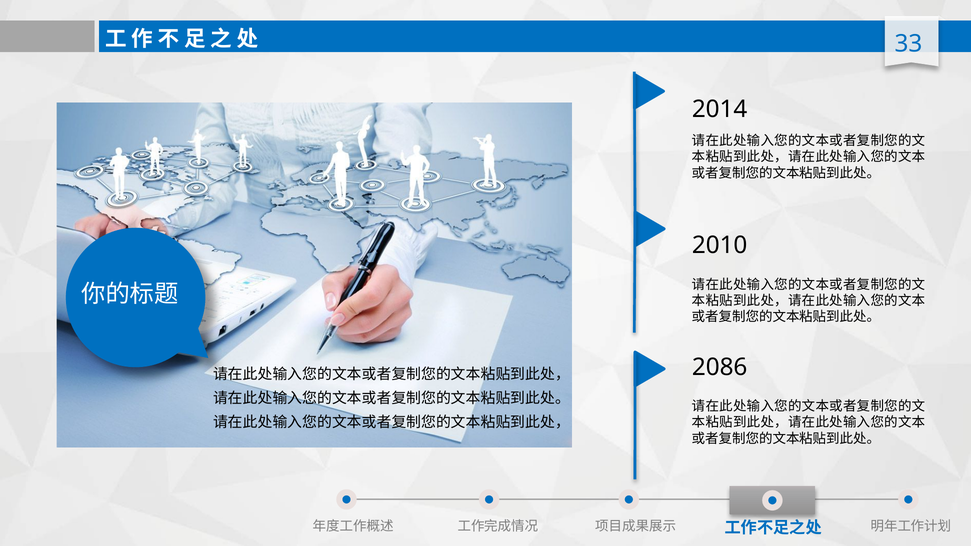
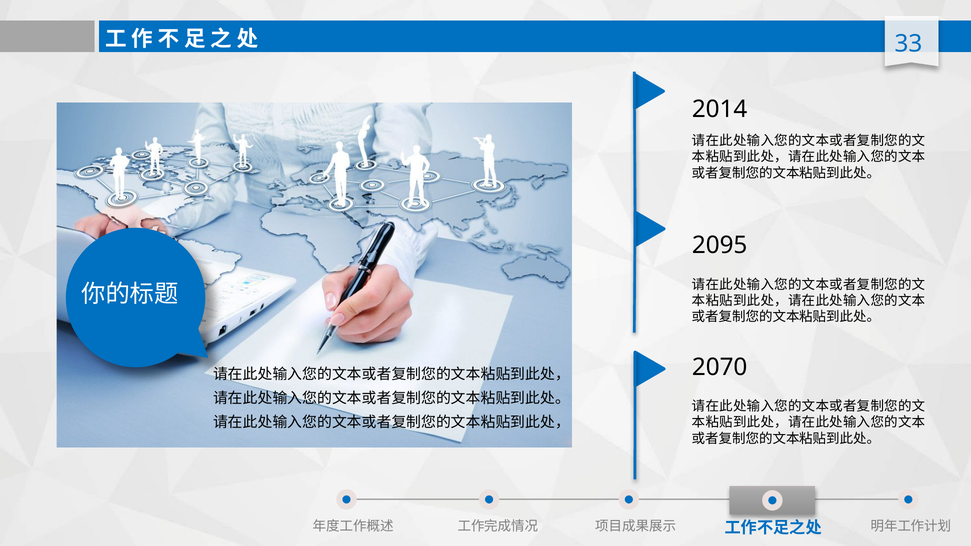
2010: 2010 -> 2095
2086: 2086 -> 2070
